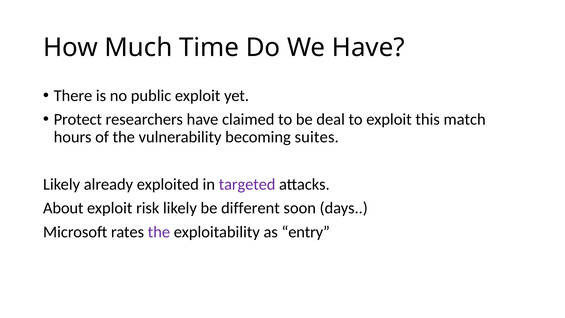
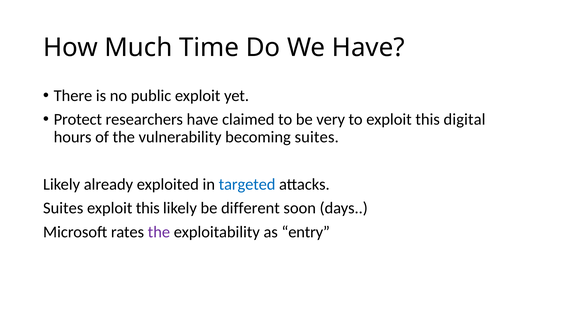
deal: deal -> very
match: match -> digital
targeted colour: purple -> blue
About at (63, 208): About -> Suites
risk at (148, 208): risk -> this
